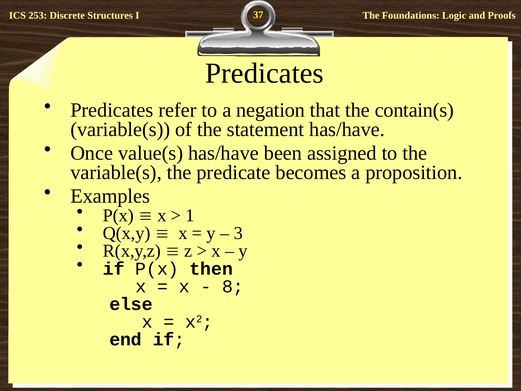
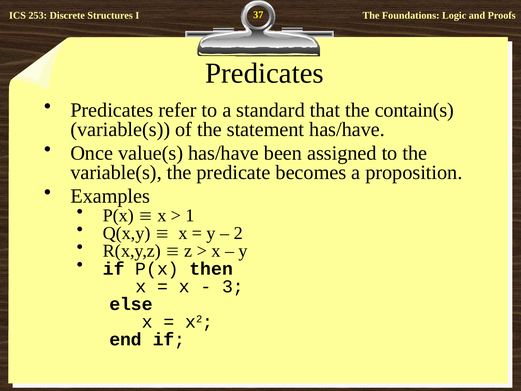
negation: negation -> standard
3: 3 -> 2
8: 8 -> 3
